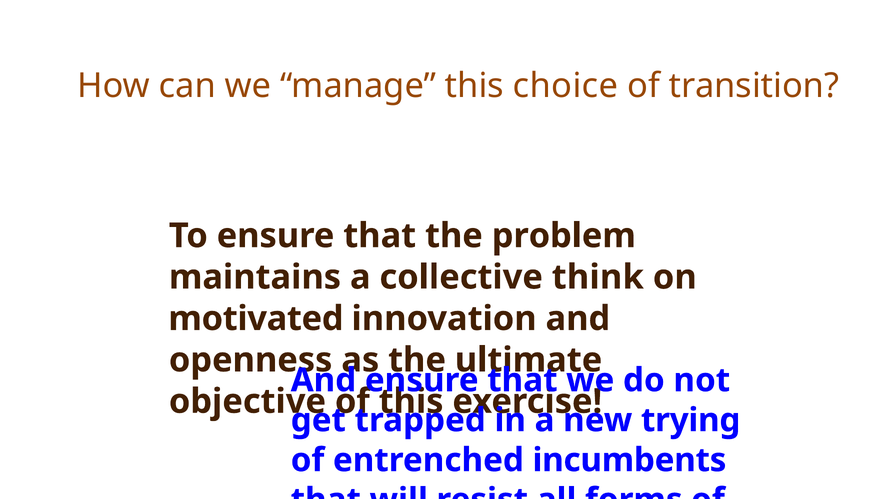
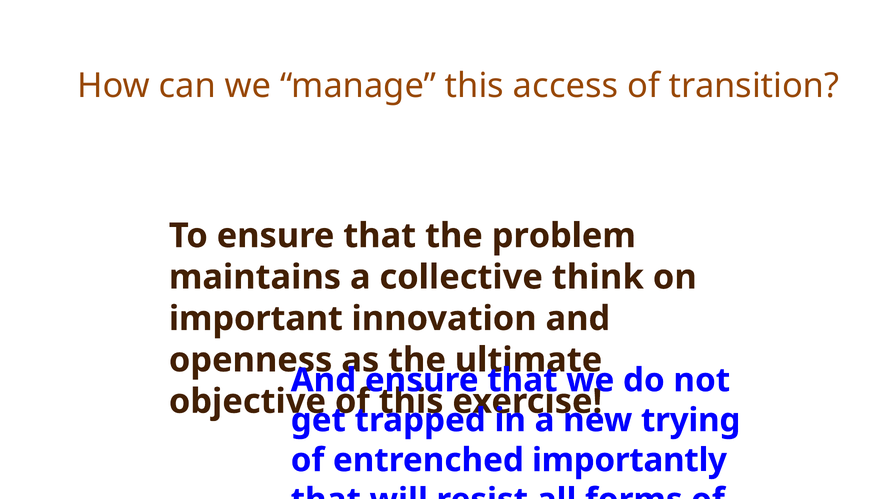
choice: choice -> access
motivated: motivated -> important
incumbents: incumbents -> importantly
